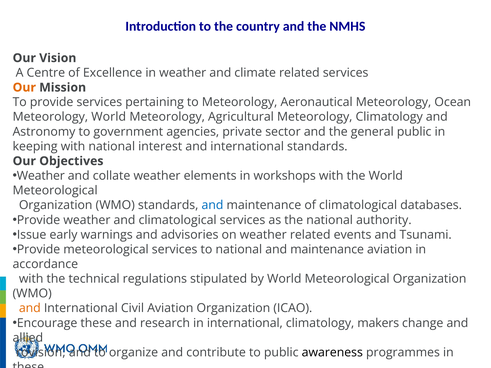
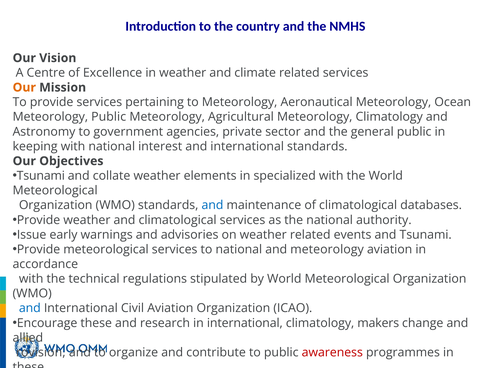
Meteorology World: World -> Public
Weather at (41, 176): Weather -> Tsunami
workshops: workshops -> specialized
national and maintenance: maintenance -> meteorology
and at (30, 308) colour: orange -> blue
awareness colour: black -> red
